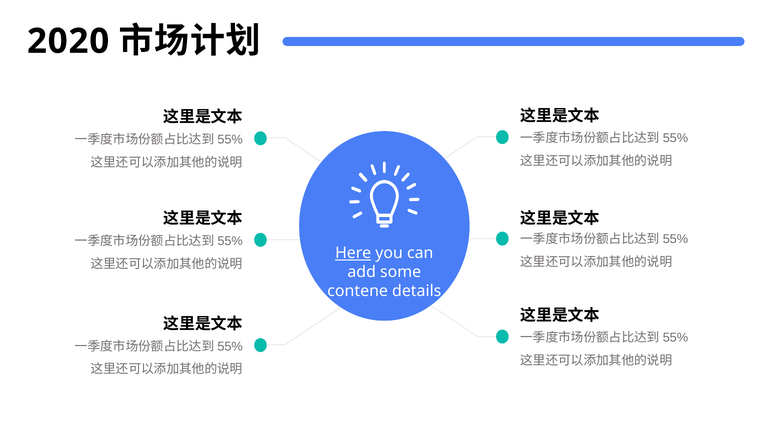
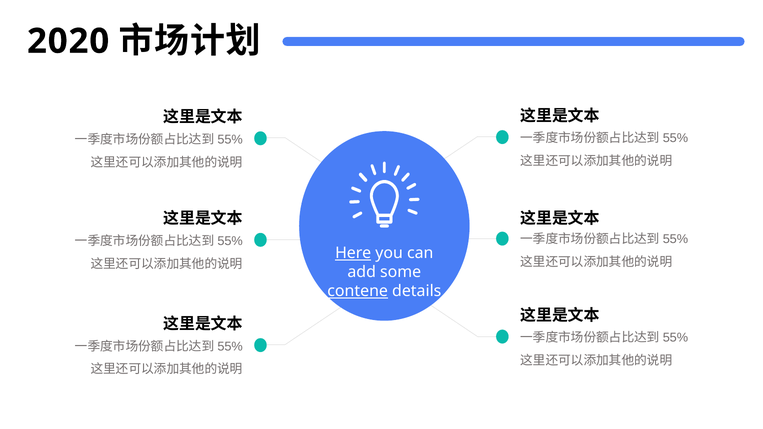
contene underline: none -> present
